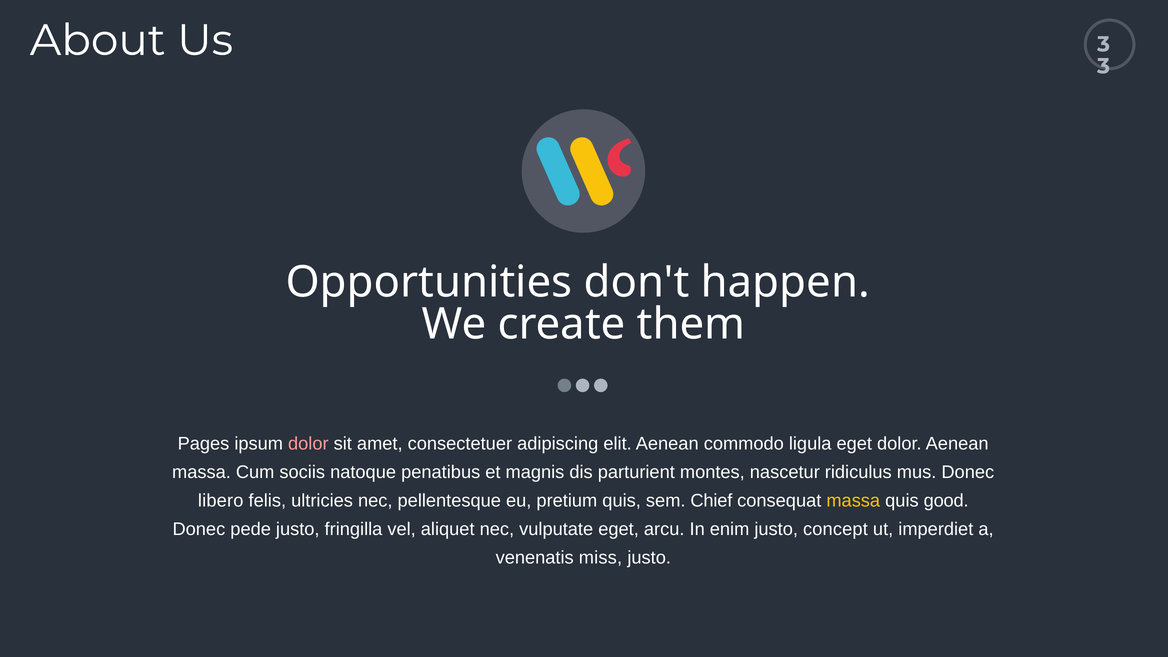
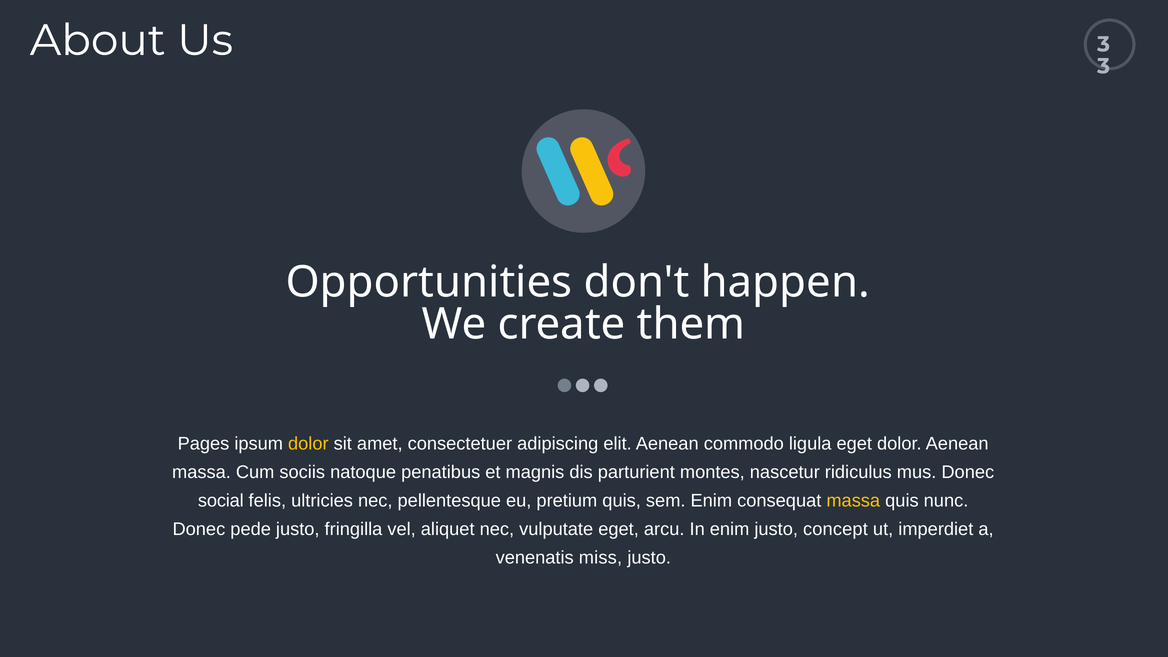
dolor at (308, 444) colour: pink -> yellow
libero: libero -> social
sem Chief: Chief -> Enim
good: good -> nunc
